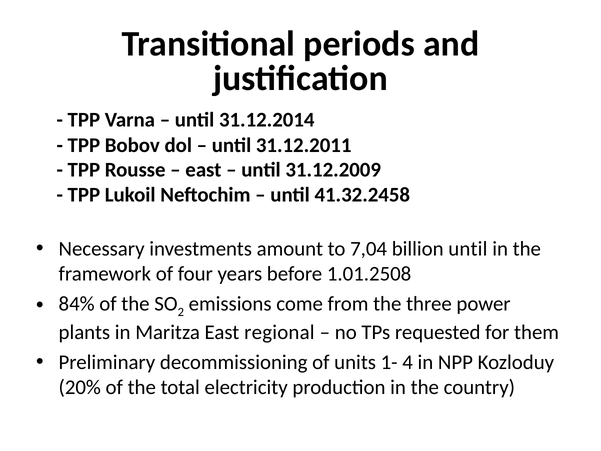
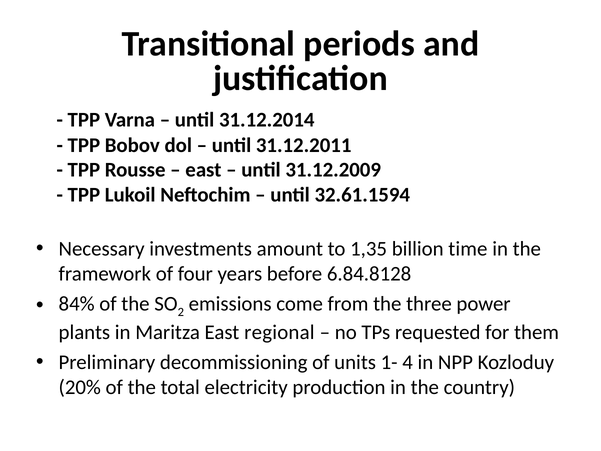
41.32.2458: 41.32.2458 -> 32.61.1594
7,04: 7,04 -> 1,35
billion until: until -> time
1.01.2508: 1.01.2508 -> 6.84.8128
